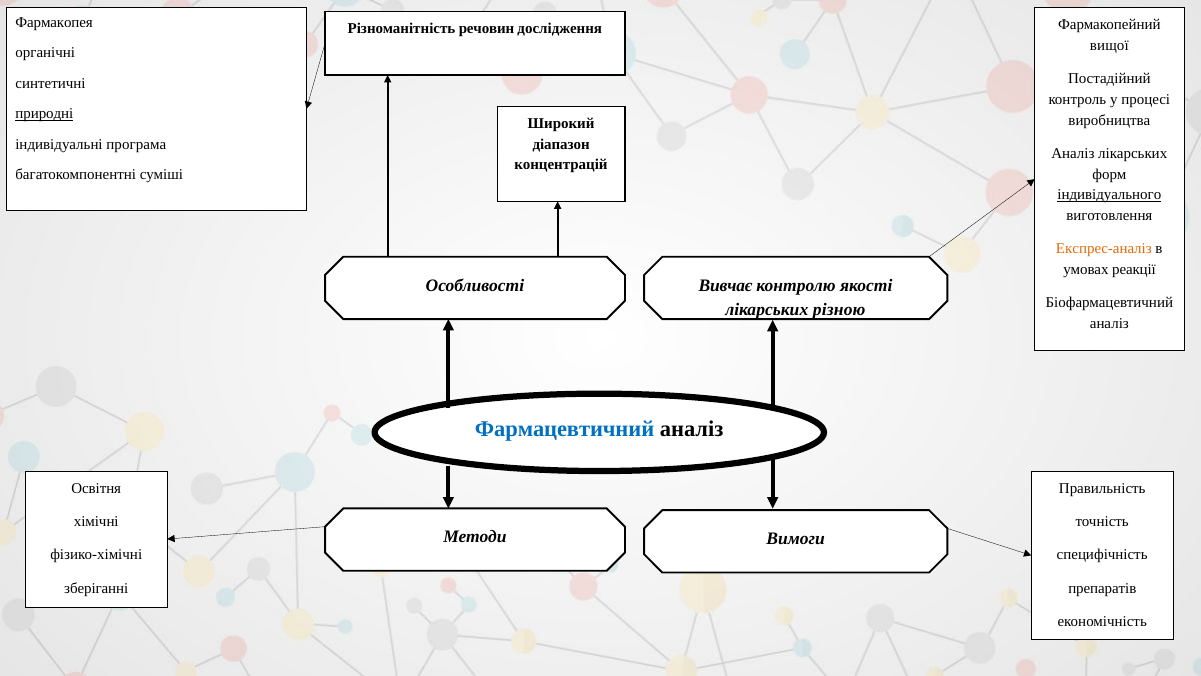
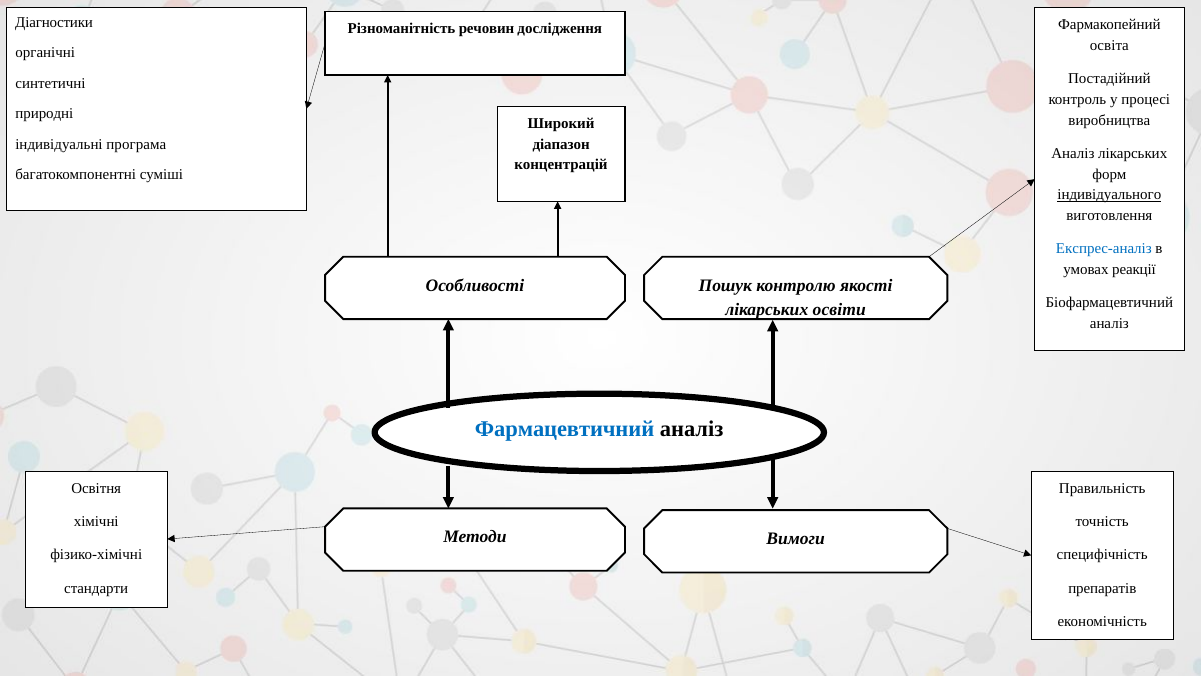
Фармакопея: Фармакопея -> Діагностики
вищої: вищої -> освіта
природні underline: present -> none
Експрес-аналіз colour: orange -> blue
Вивчає: Вивчає -> Пошук
різною: різною -> освіти
зберіганні: зберіганні -> стандарти
